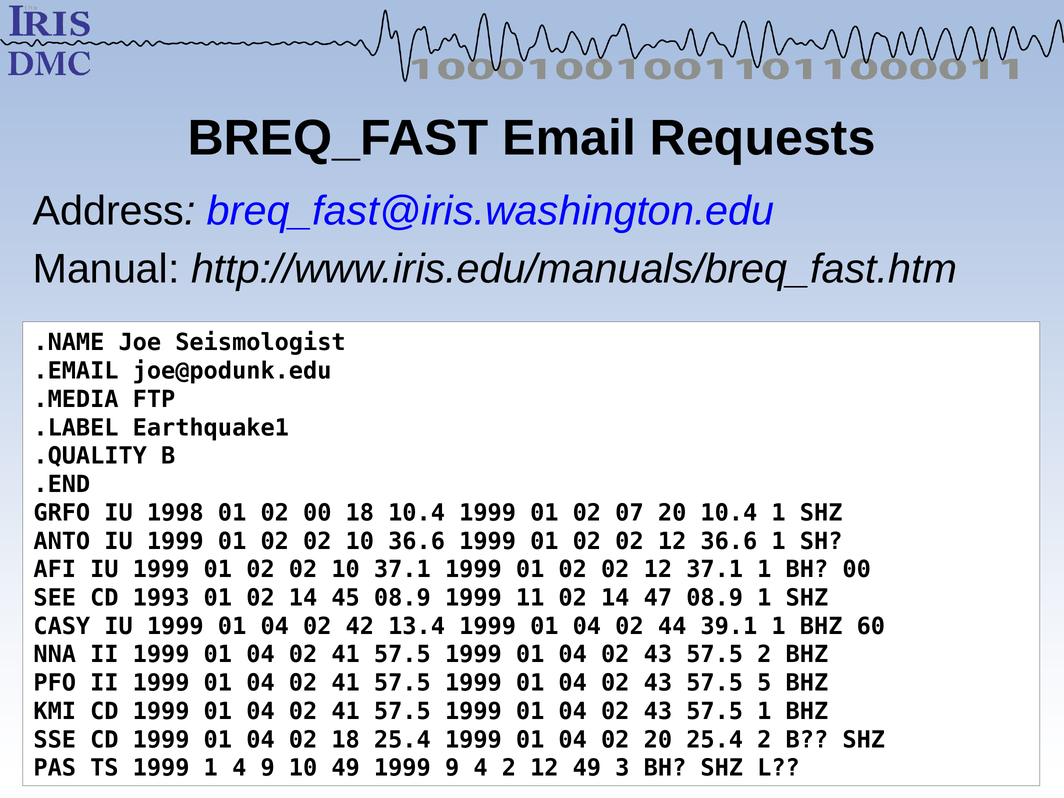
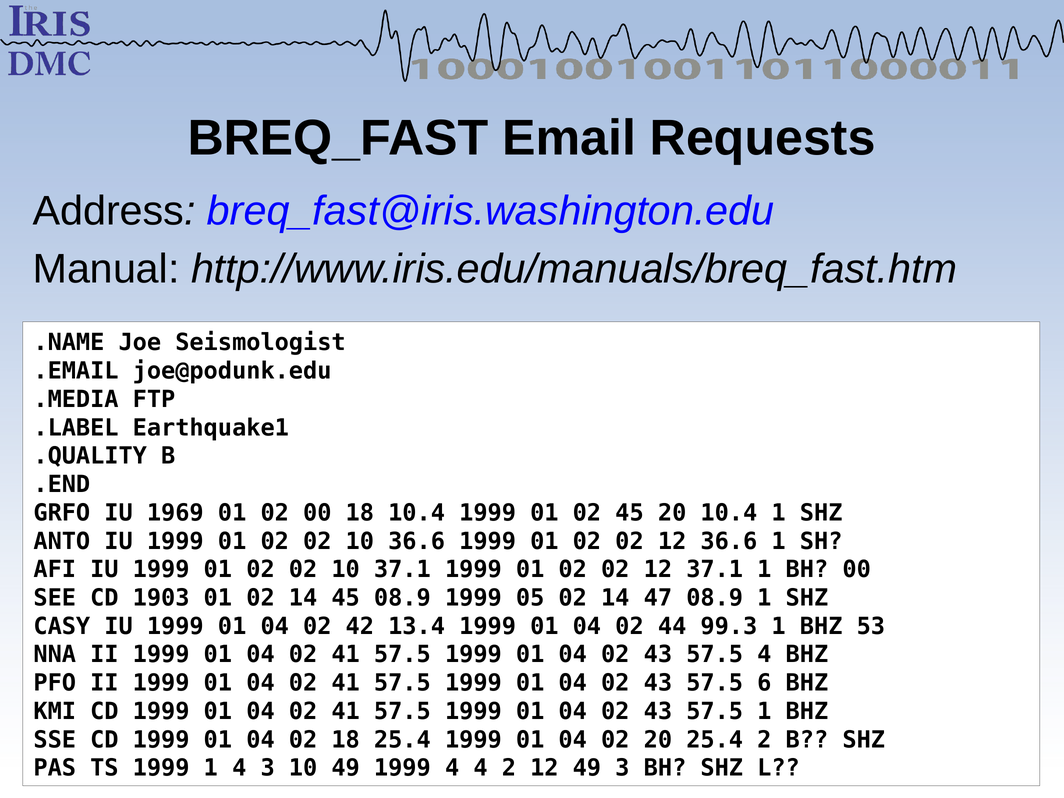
1998: 1998 -> 1969
02 07: 07 -> 45
1993: 1993 -> 1903
11: 11 -> 05
39.1: 39.1 -> 99.3
60: 60 -> 53
57.5 2: 2 -> 4
5: 5 -> 6
4 9: 9 -> 3
1999 9: 9 -> 4
